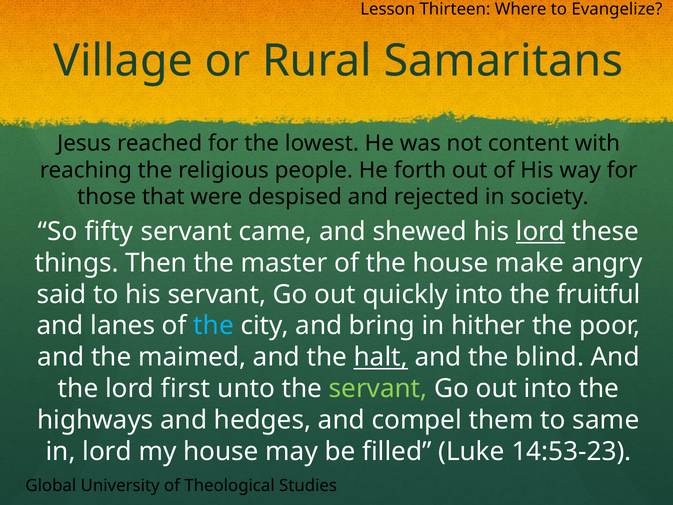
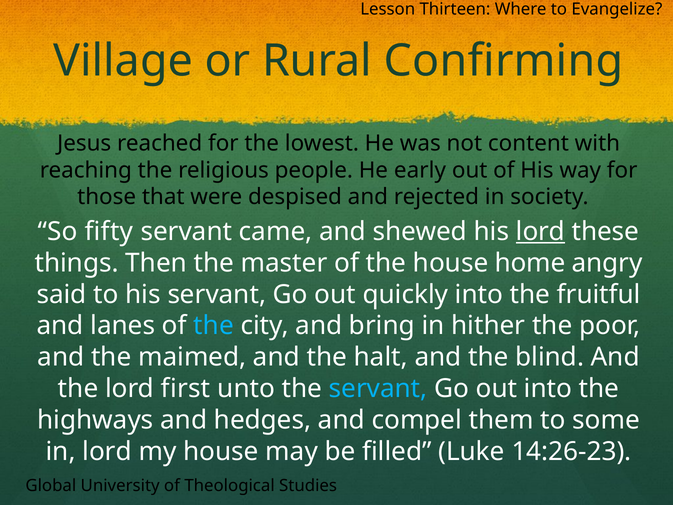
Samaritans: Samaritans -> Confirming
forth: forth -> early
make: make -> home
halt underline: present -> none
servant at (378, 389) colour: light green -> light blue
same: same -> some
14:53-23: 14:53-23 -> 14:26-23
